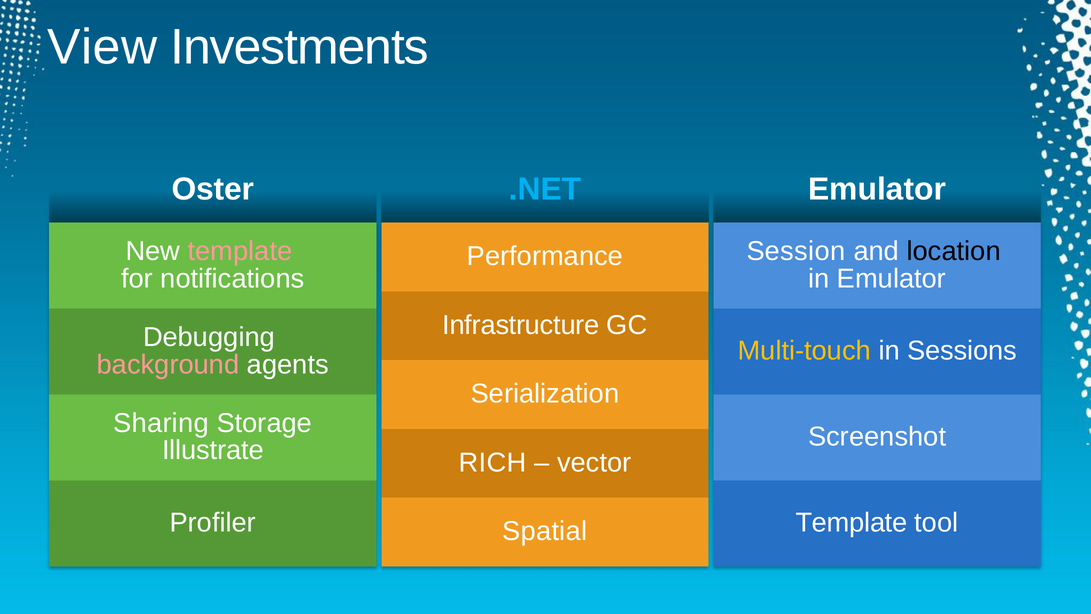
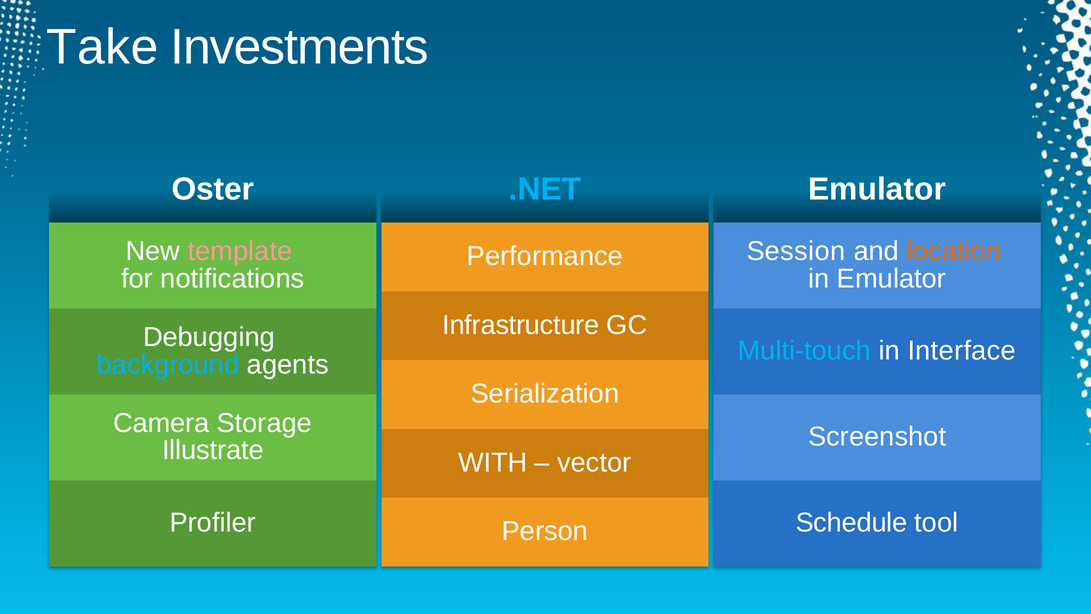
View: View -> Take
location colour: black -> orange
Multi-touch colour: yellow -> light blue
Sessions: Sessions -> Interface
background colour: pink -> light blue
Sharing: Sharing -> Camera
RICH: RICH -> WITH
Template at (852, 523): Template -> Schedule
Spatial: Spatial -> Person
